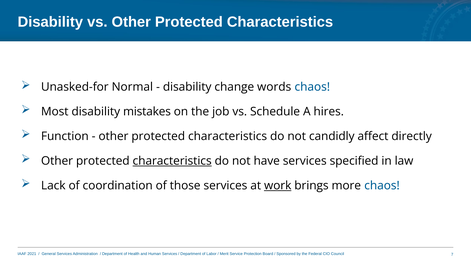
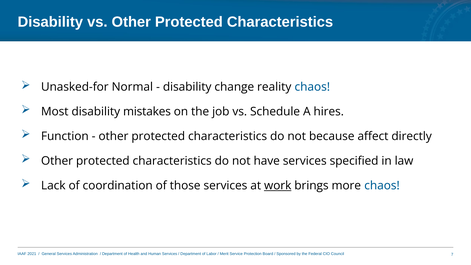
words: words -> reality
candidly: candidly -> because
characteristics at (172, 161) underline: present -> none
